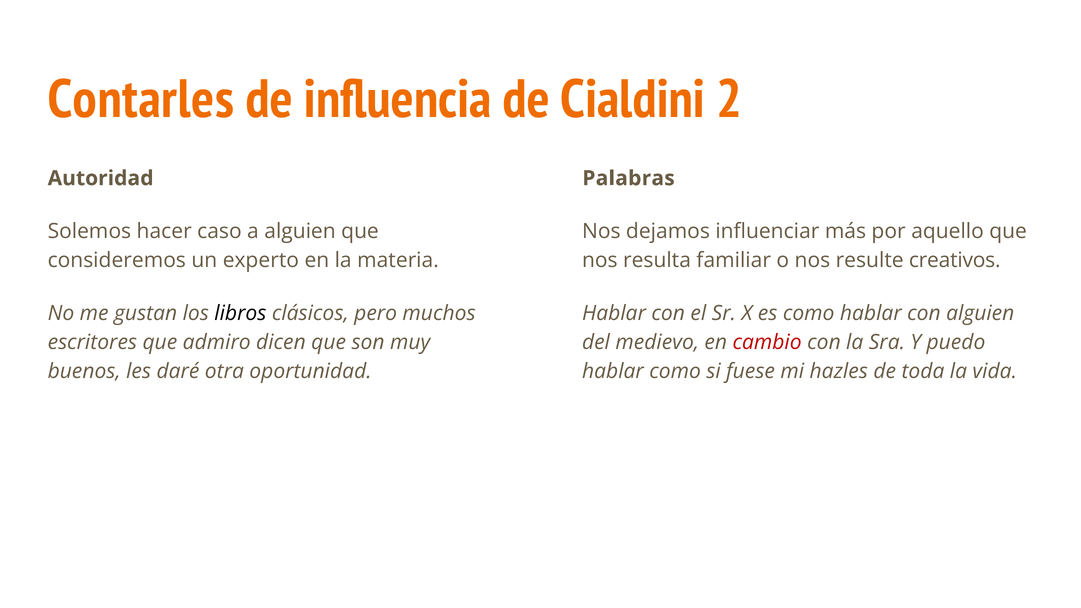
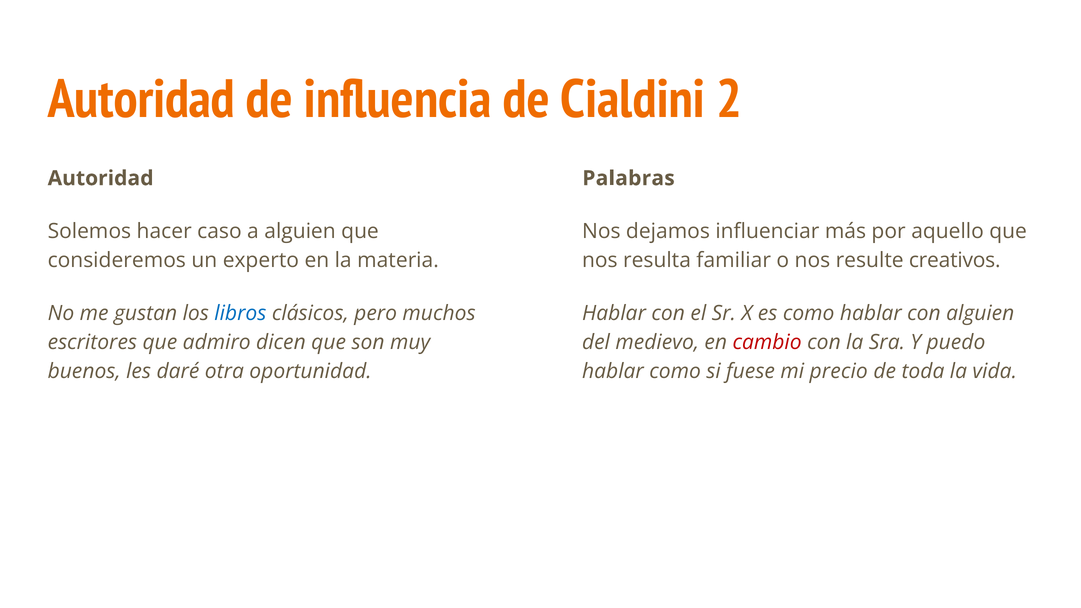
Contarles at (141, 100): Contarles -> Autoridad
libros colour: black -> blue
hazles: hazles -> precio
